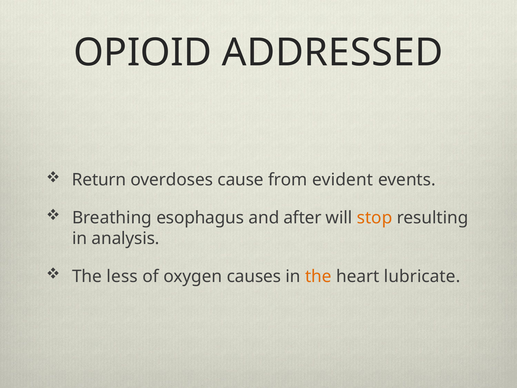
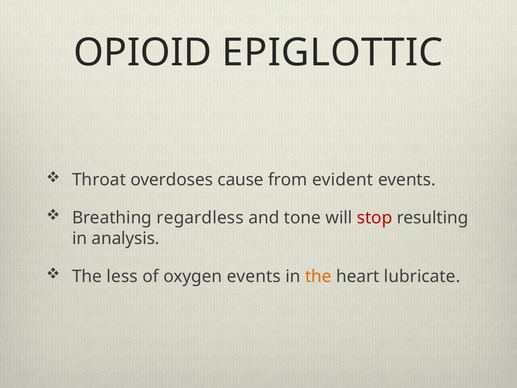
ADDRESSED: ADDRESSED -> EPIGLOTTIC
Return: Return -> Throat
esophagus: esophagus -> regardless
after: after -> tone
stop colour: orange -> red
oxygen causes: causes -> events
